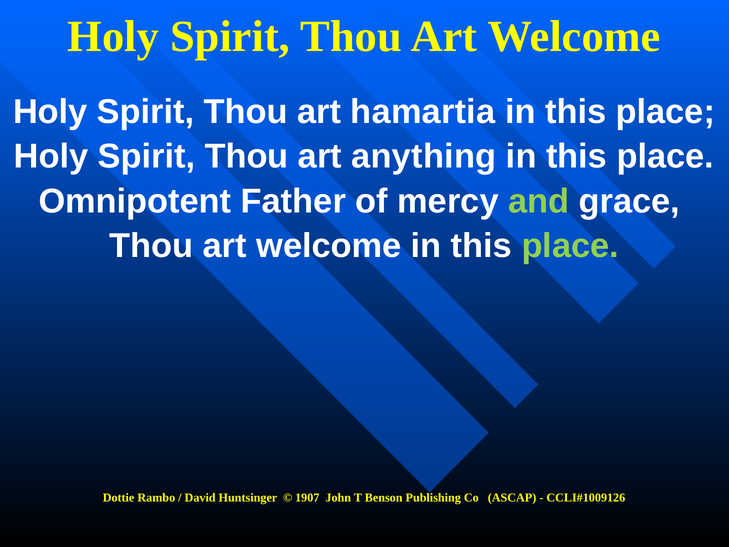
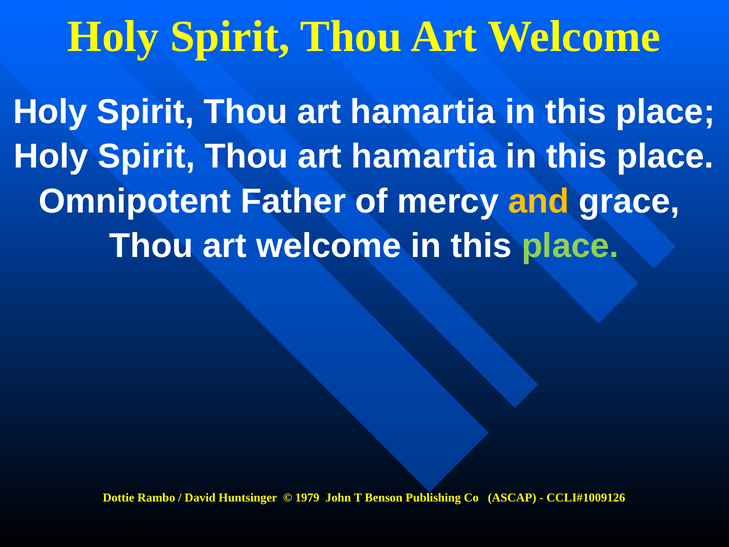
anything at (424, 157): anything -> hamartia
and colour: light green -> yellow
1907: 1907 -> 1979
